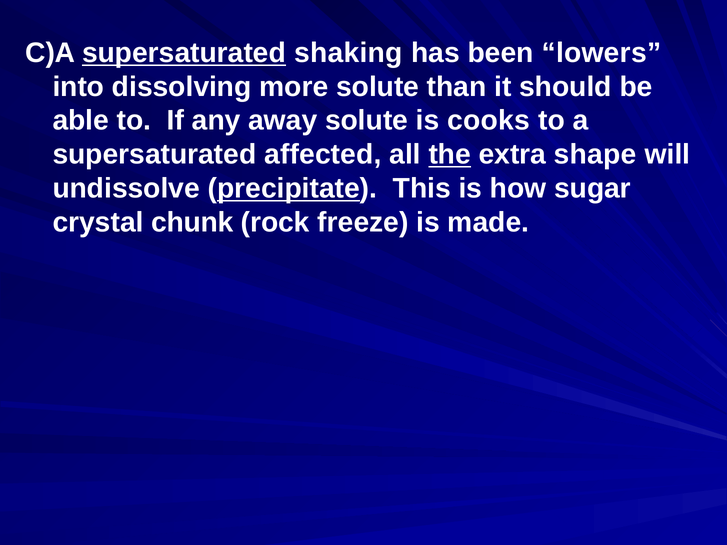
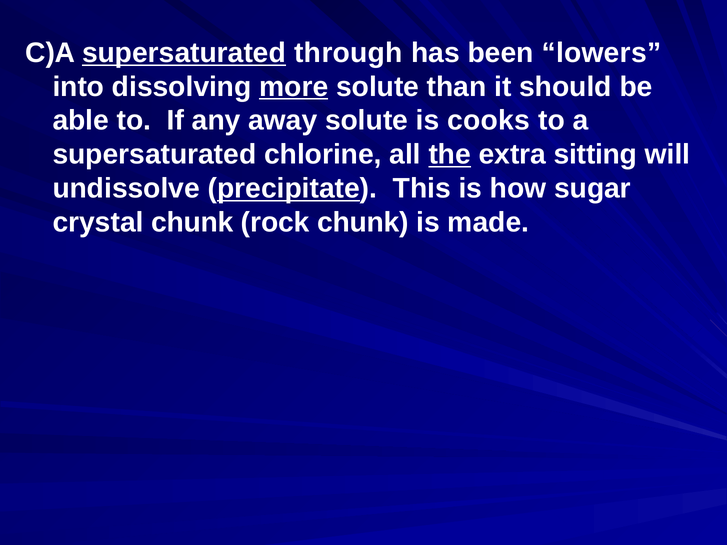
shaking: shaking -> through
more underline: none -> present
affected: affected -> chlorine
shape: shape -> sitting
rock freeze: freeze -> chunk
